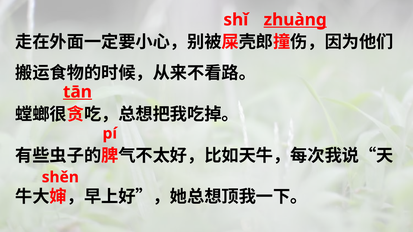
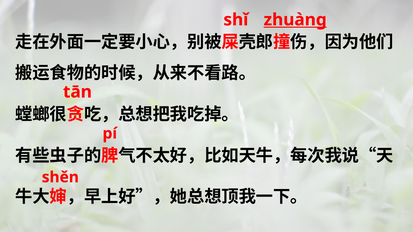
tān underline: present -> none
